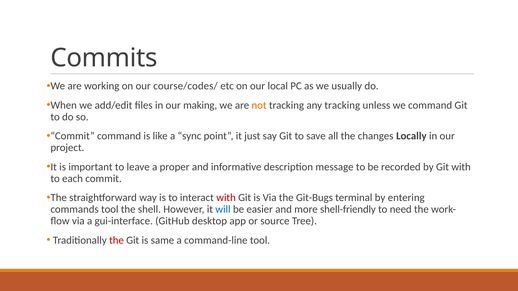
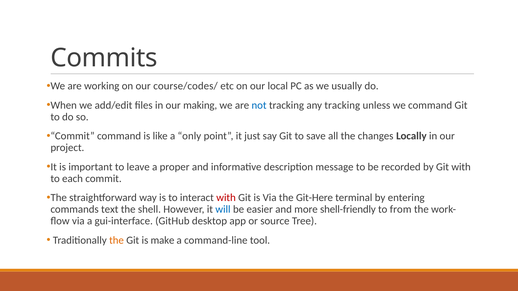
not colour: orange -> blue
sync: sync -> only
Git-Bugs: Git-Bugs -> Git-Here
commands tool: tool -> text
need: need -> from
the at (117, 240) colour: red -> orange
same: same -> make
